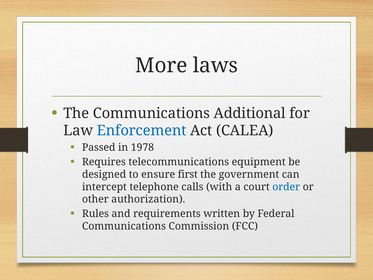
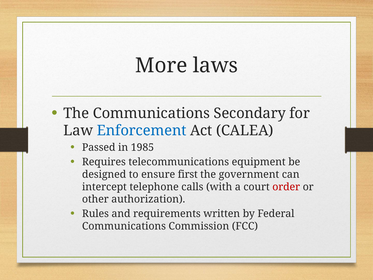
Additional: Additional -> Secondary
1978: 1978 -> 1985
order colour: blue -> red
